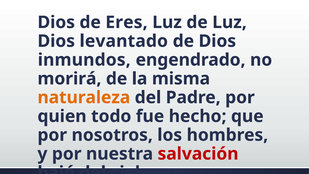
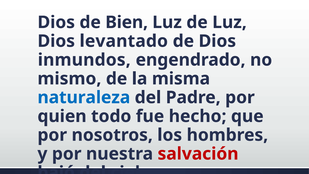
Eres: Eres -> Bien
morirá: morirá -> mismo
naturaleza colour: orange -> blue
